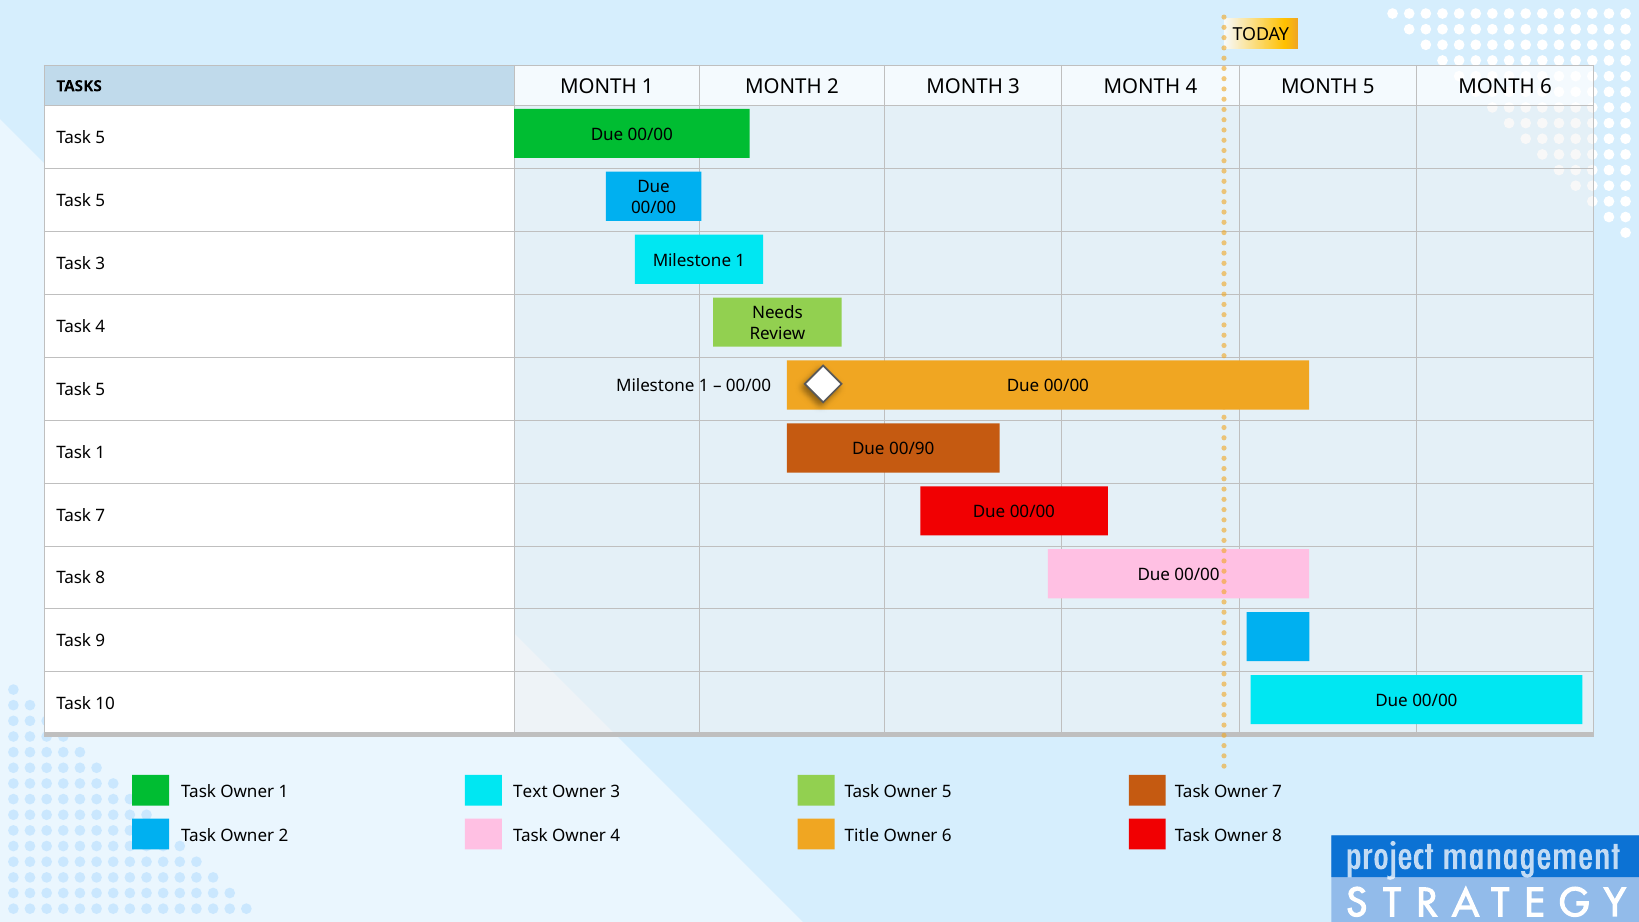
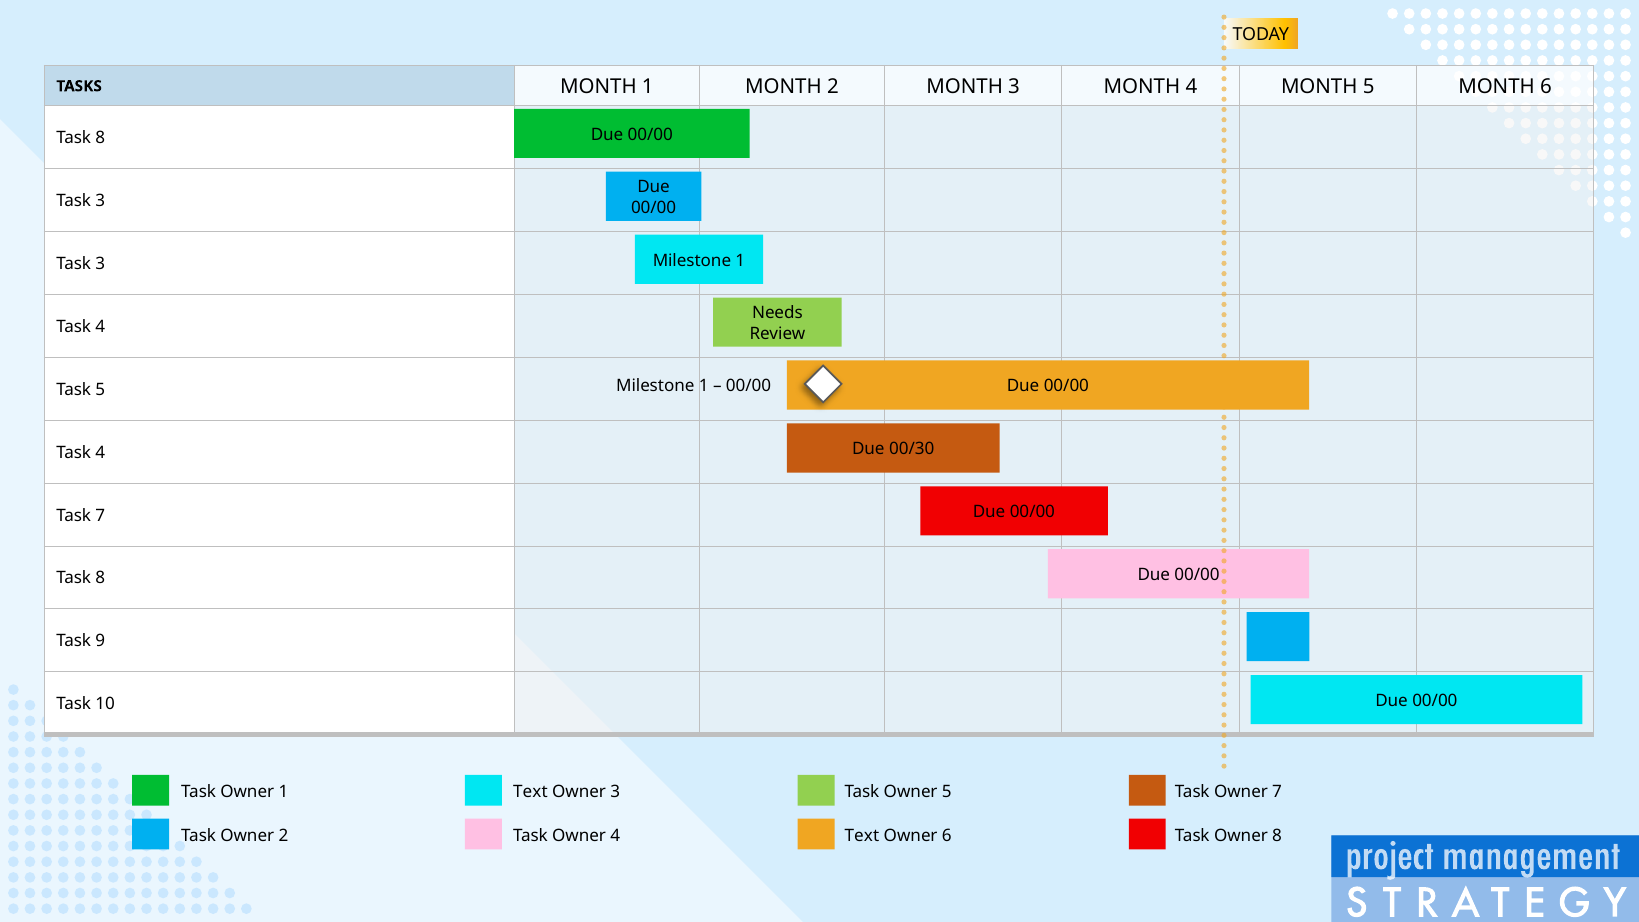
5 at (100, 138): 5 -> 8
5 at (100, 201): 5 -> 3
00/90: 00/90 -> 00/30
1 at (100, 452): 1 -> 4
Title at (862, 836): Title -> Text
